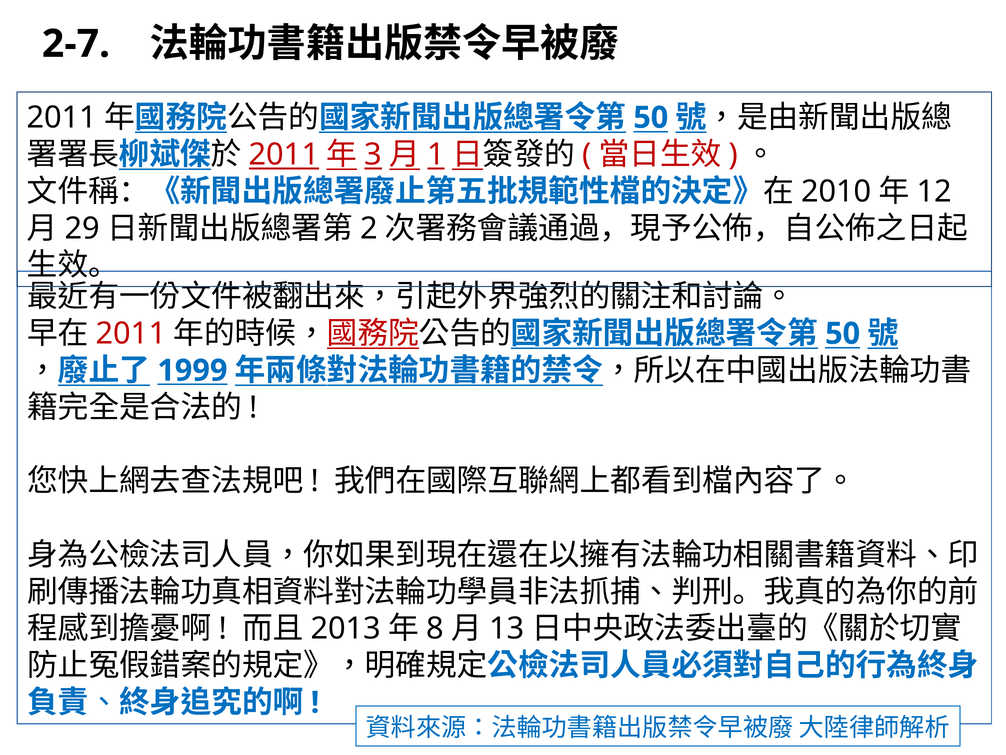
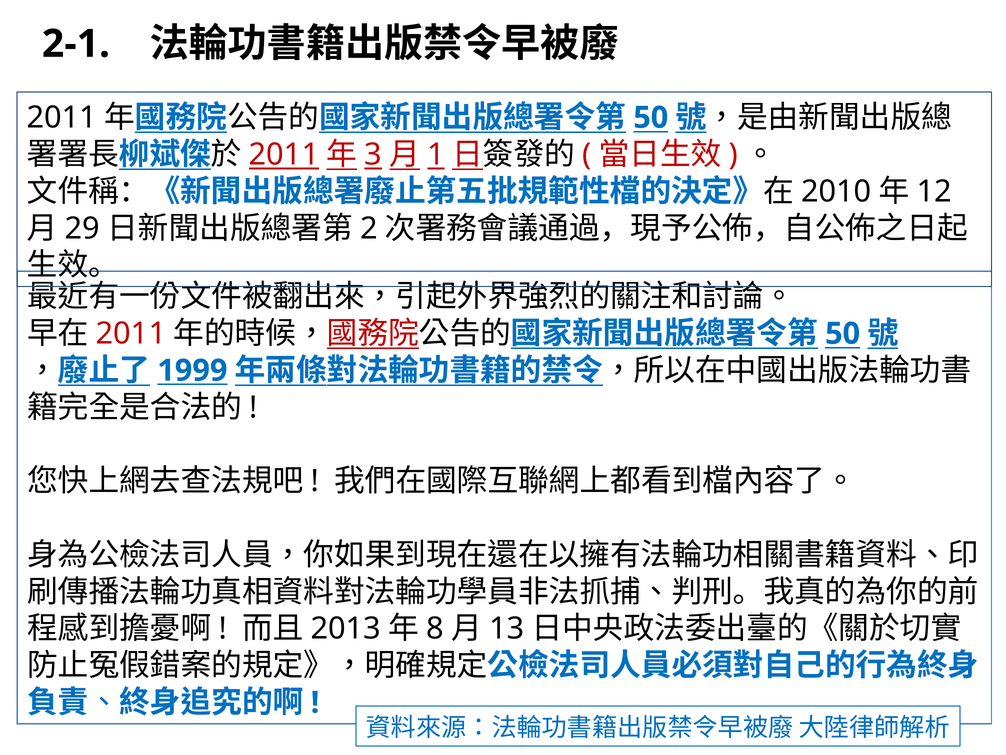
2-7: 2-7 -> 2-1
